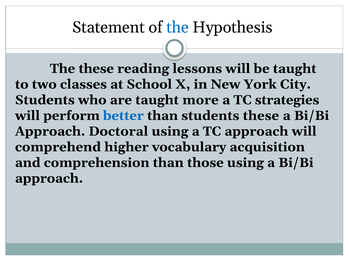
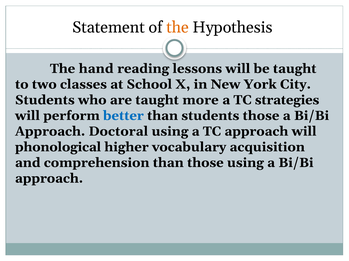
the at (178, 27) colour: blue -> orange
The these: these -> hand
students these: these -> those
comprehend: comprehend -> phonological
